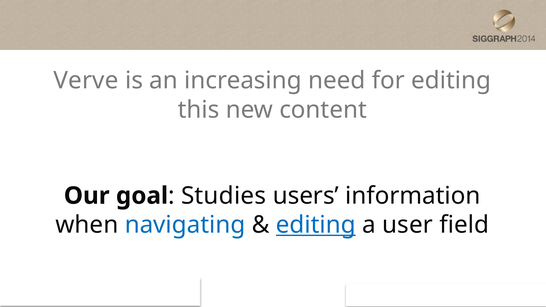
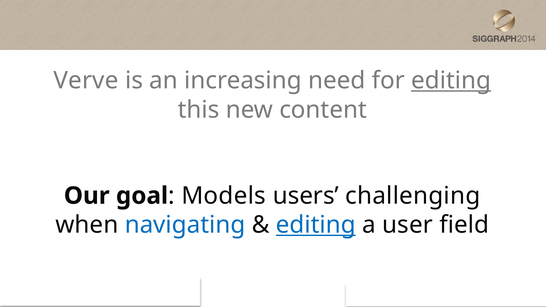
editing at (451, 81) underline: none -> present
Studies: Studies -> Models
information: information -> challenging
